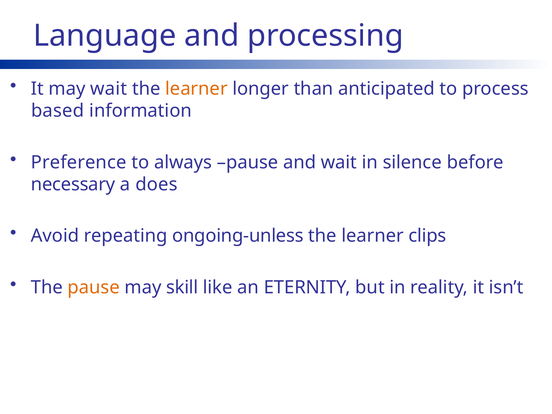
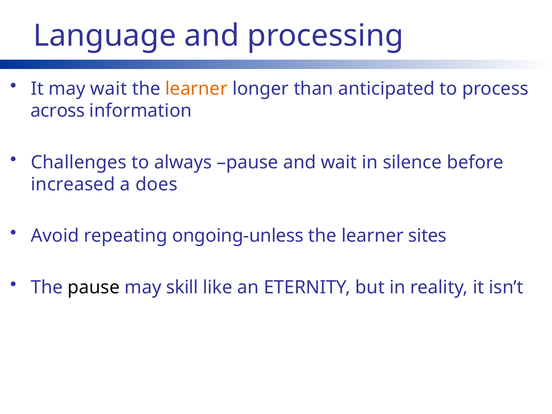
based: based -> across
Preference: Preference -> Challenges
necessary: necessary -> increased
clips: clips -> sites
pause at (94, 287) colour: orange -> black
